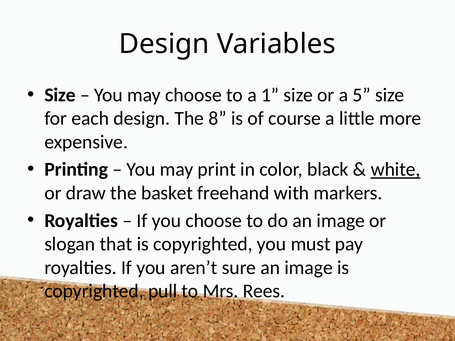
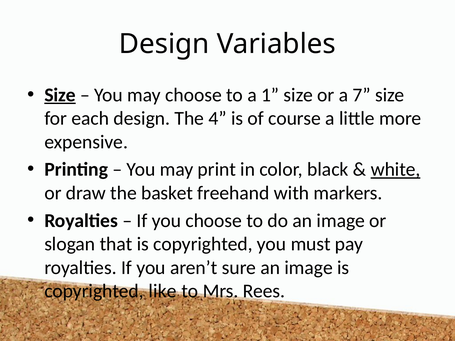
Size at (60, 95) underline: none -> present
5: 5 -> 7
8: 8 -> 4
pull: pull -> like
